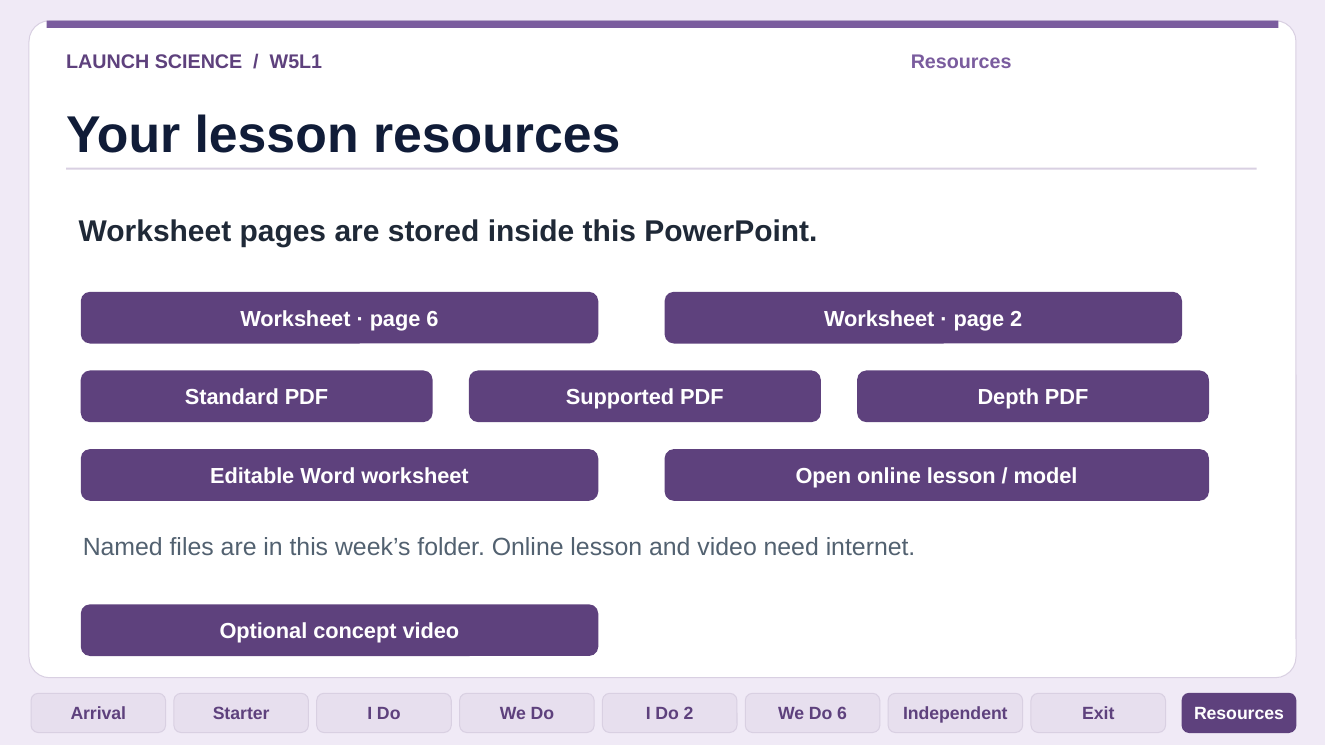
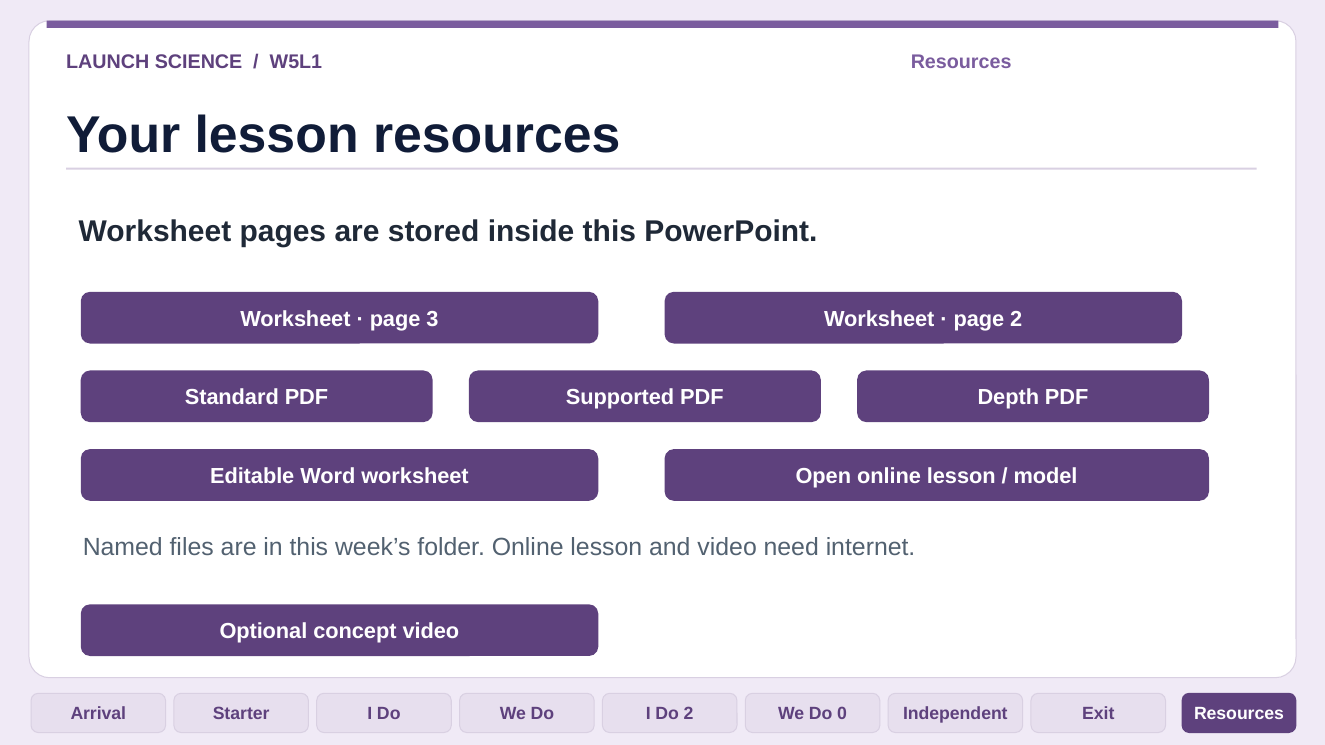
page 6: 6 -> 3
Do 6: 6 -> 0
